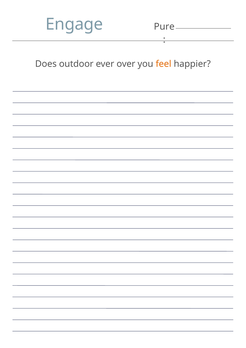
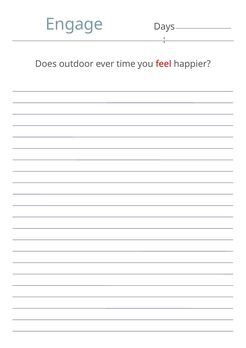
Pure: Pure -> Days
over: over -> time
feel colour: orange -> red
